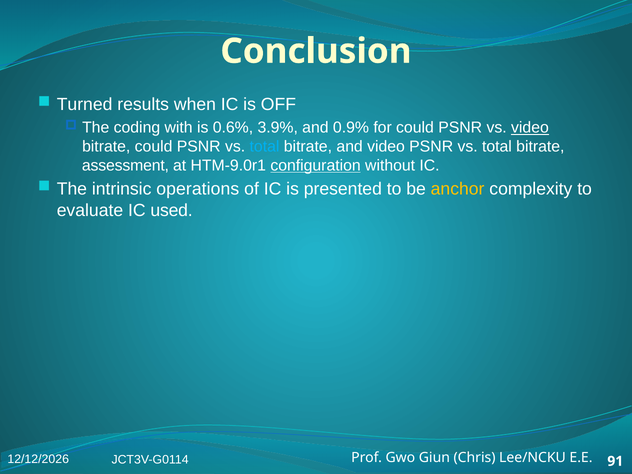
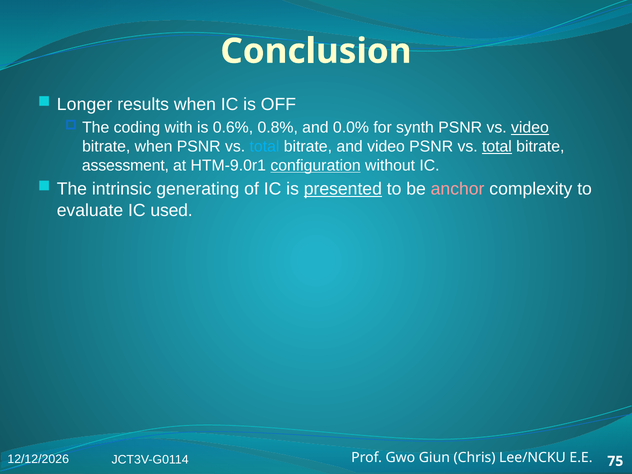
Turned: Turned -> Longer
3.9%: 3.9% -> 0.8%
0.9%: 0.9% -> 0.0%
for could: could -> synth
bitrate could: could -> when
total at (497, 147) underline: none -> present
operations: operations -> generating
presented underline: none -> present
anchor colour: yellow -> pink
91: 91 -> 75
